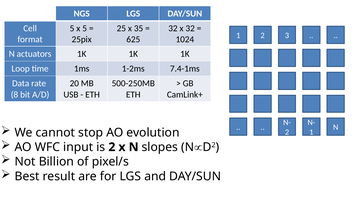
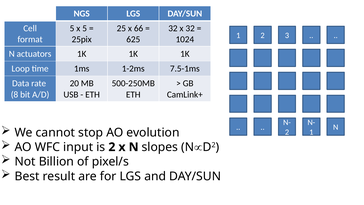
35: 35 -> 66
7.4-1ms: 7.4-1ms -> 7.5-1ms
